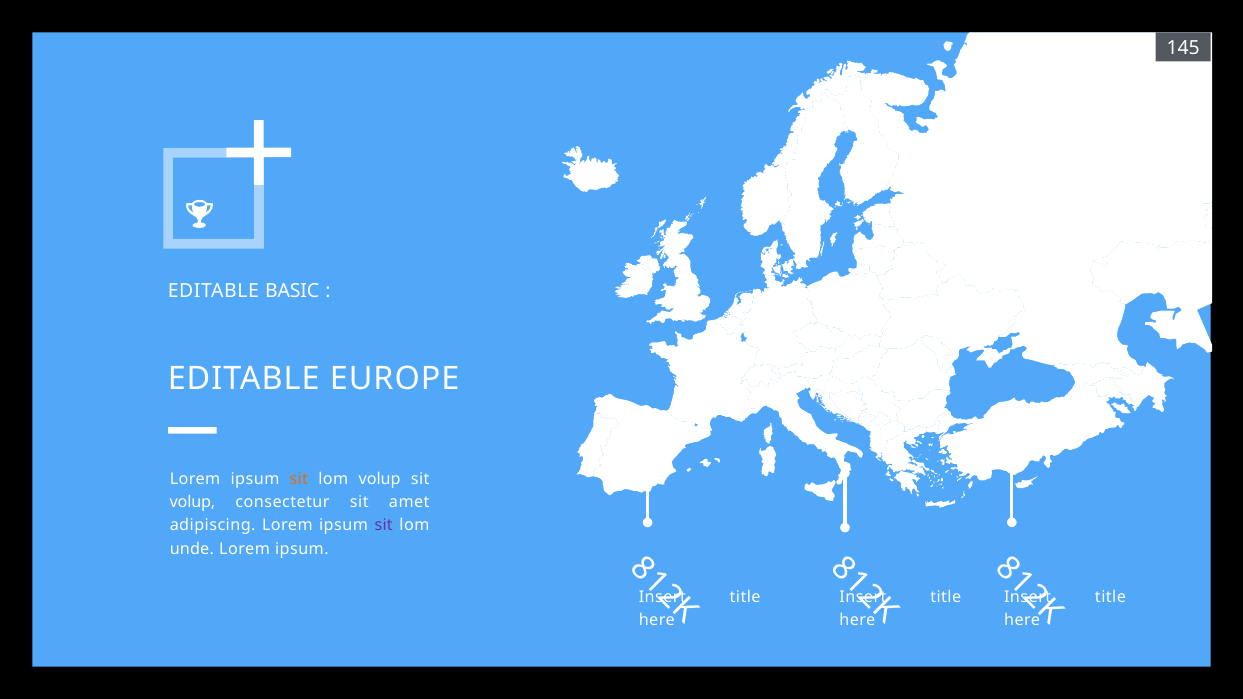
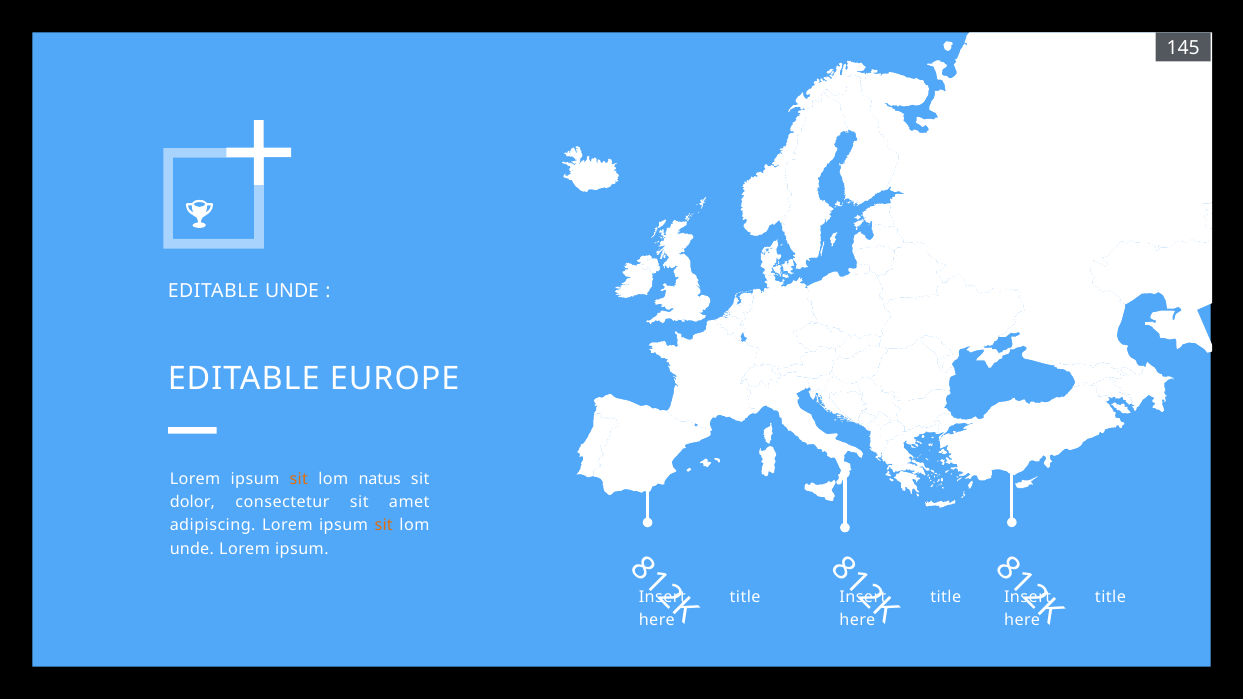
EDITABLE BASIC: BASIC -> UNDE
lom volup: volup -> natus
volup at (192, 502): volup -> dolor
sit at (384, 526) colour: purple -> orange
